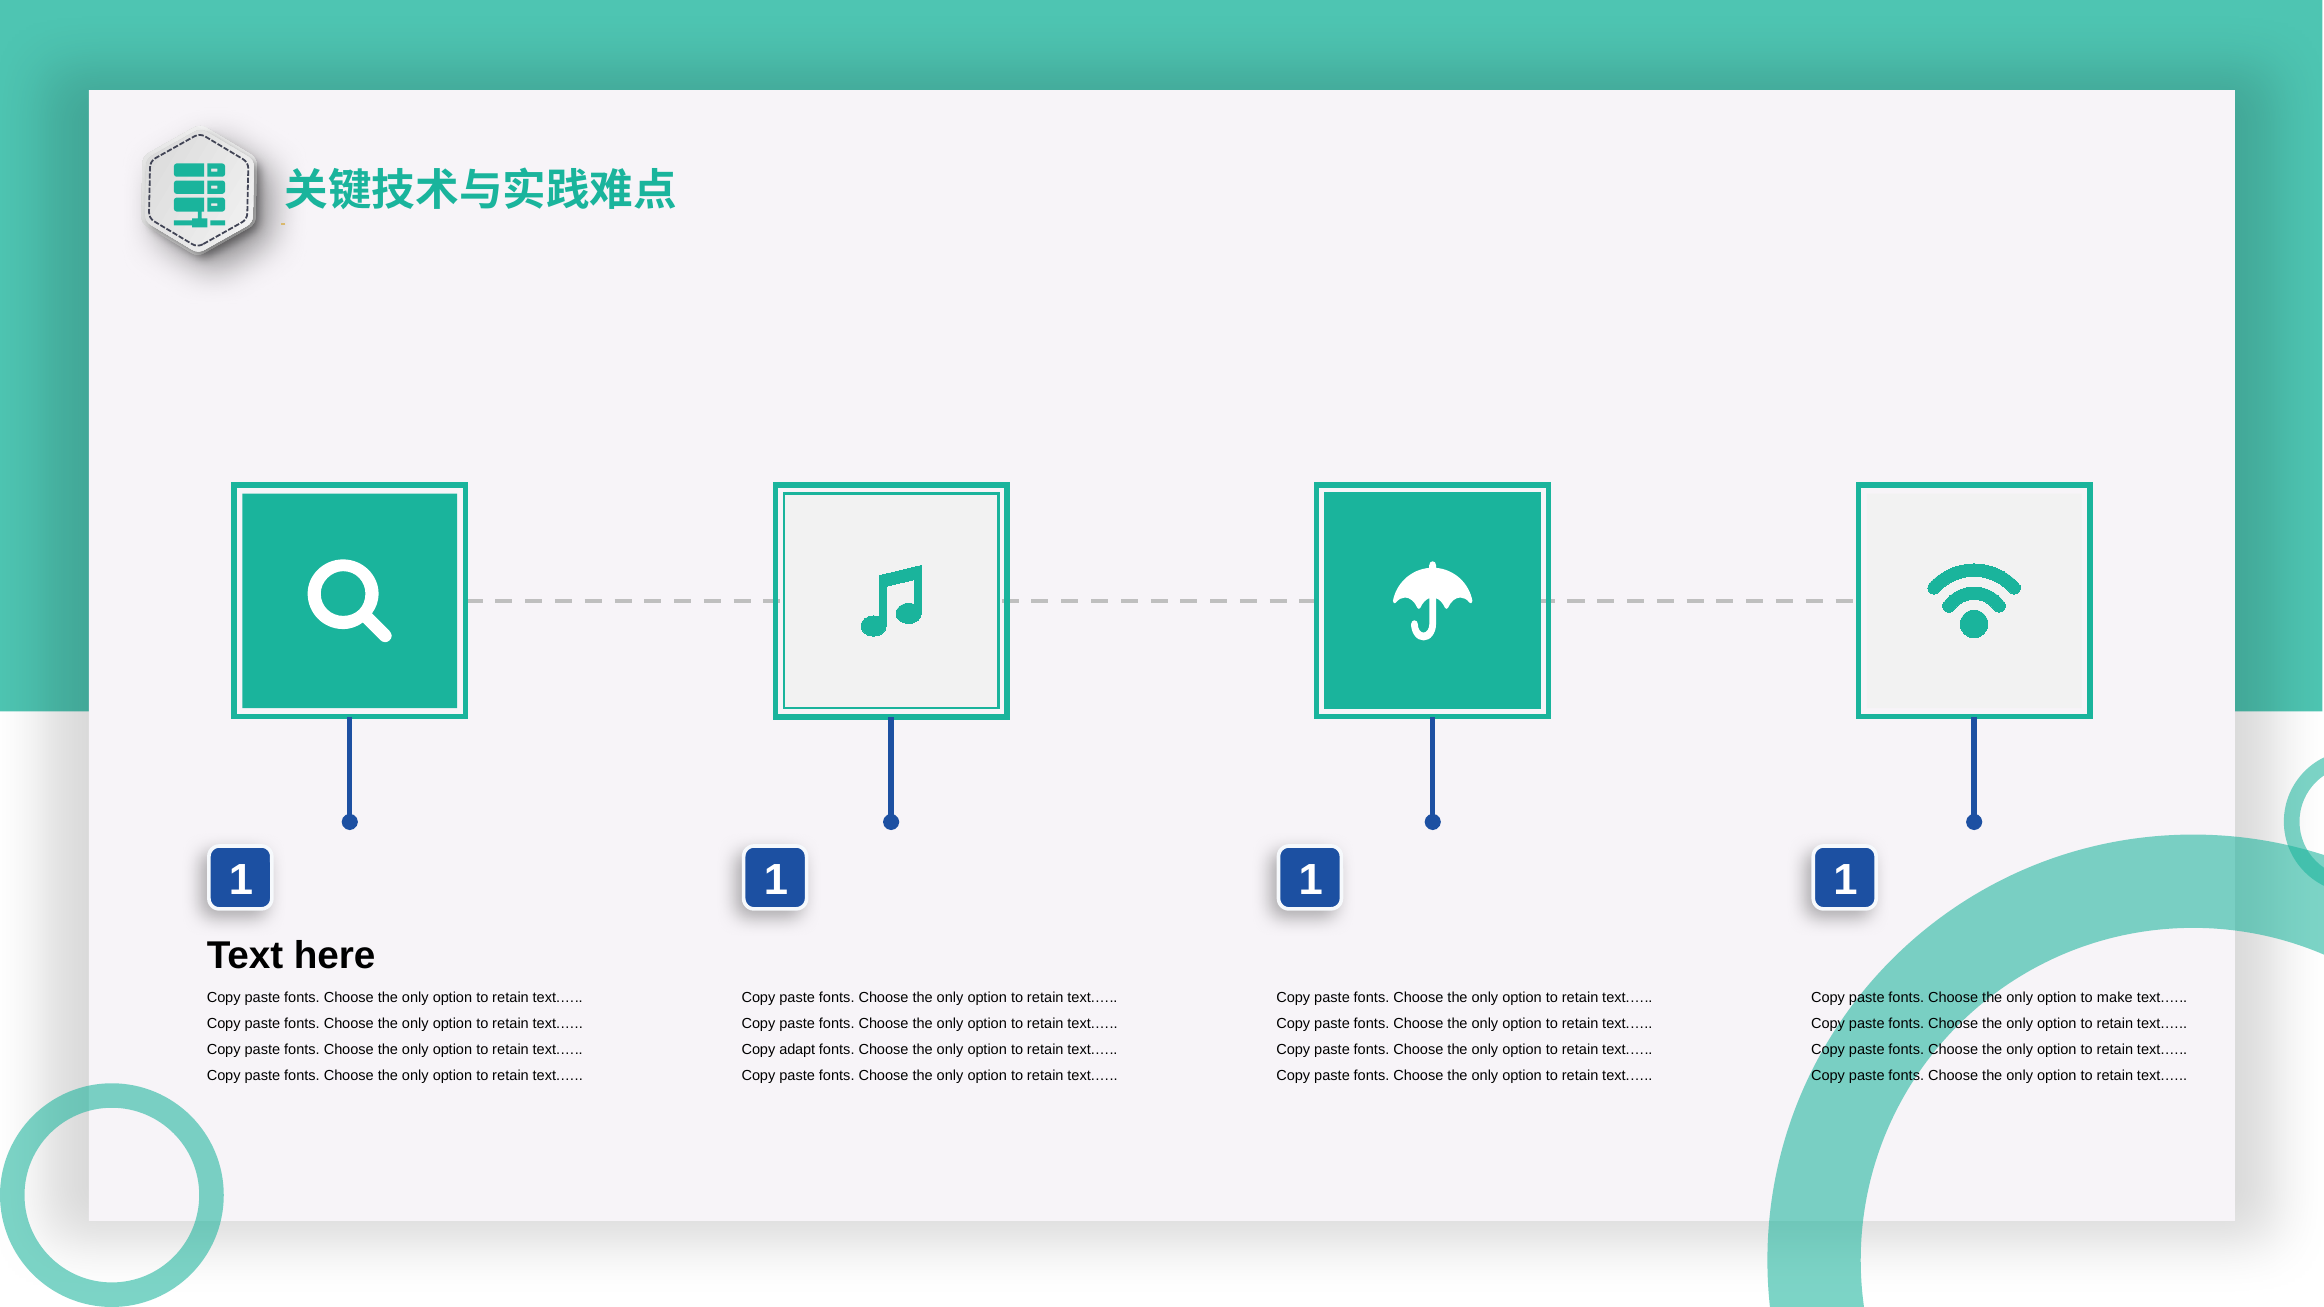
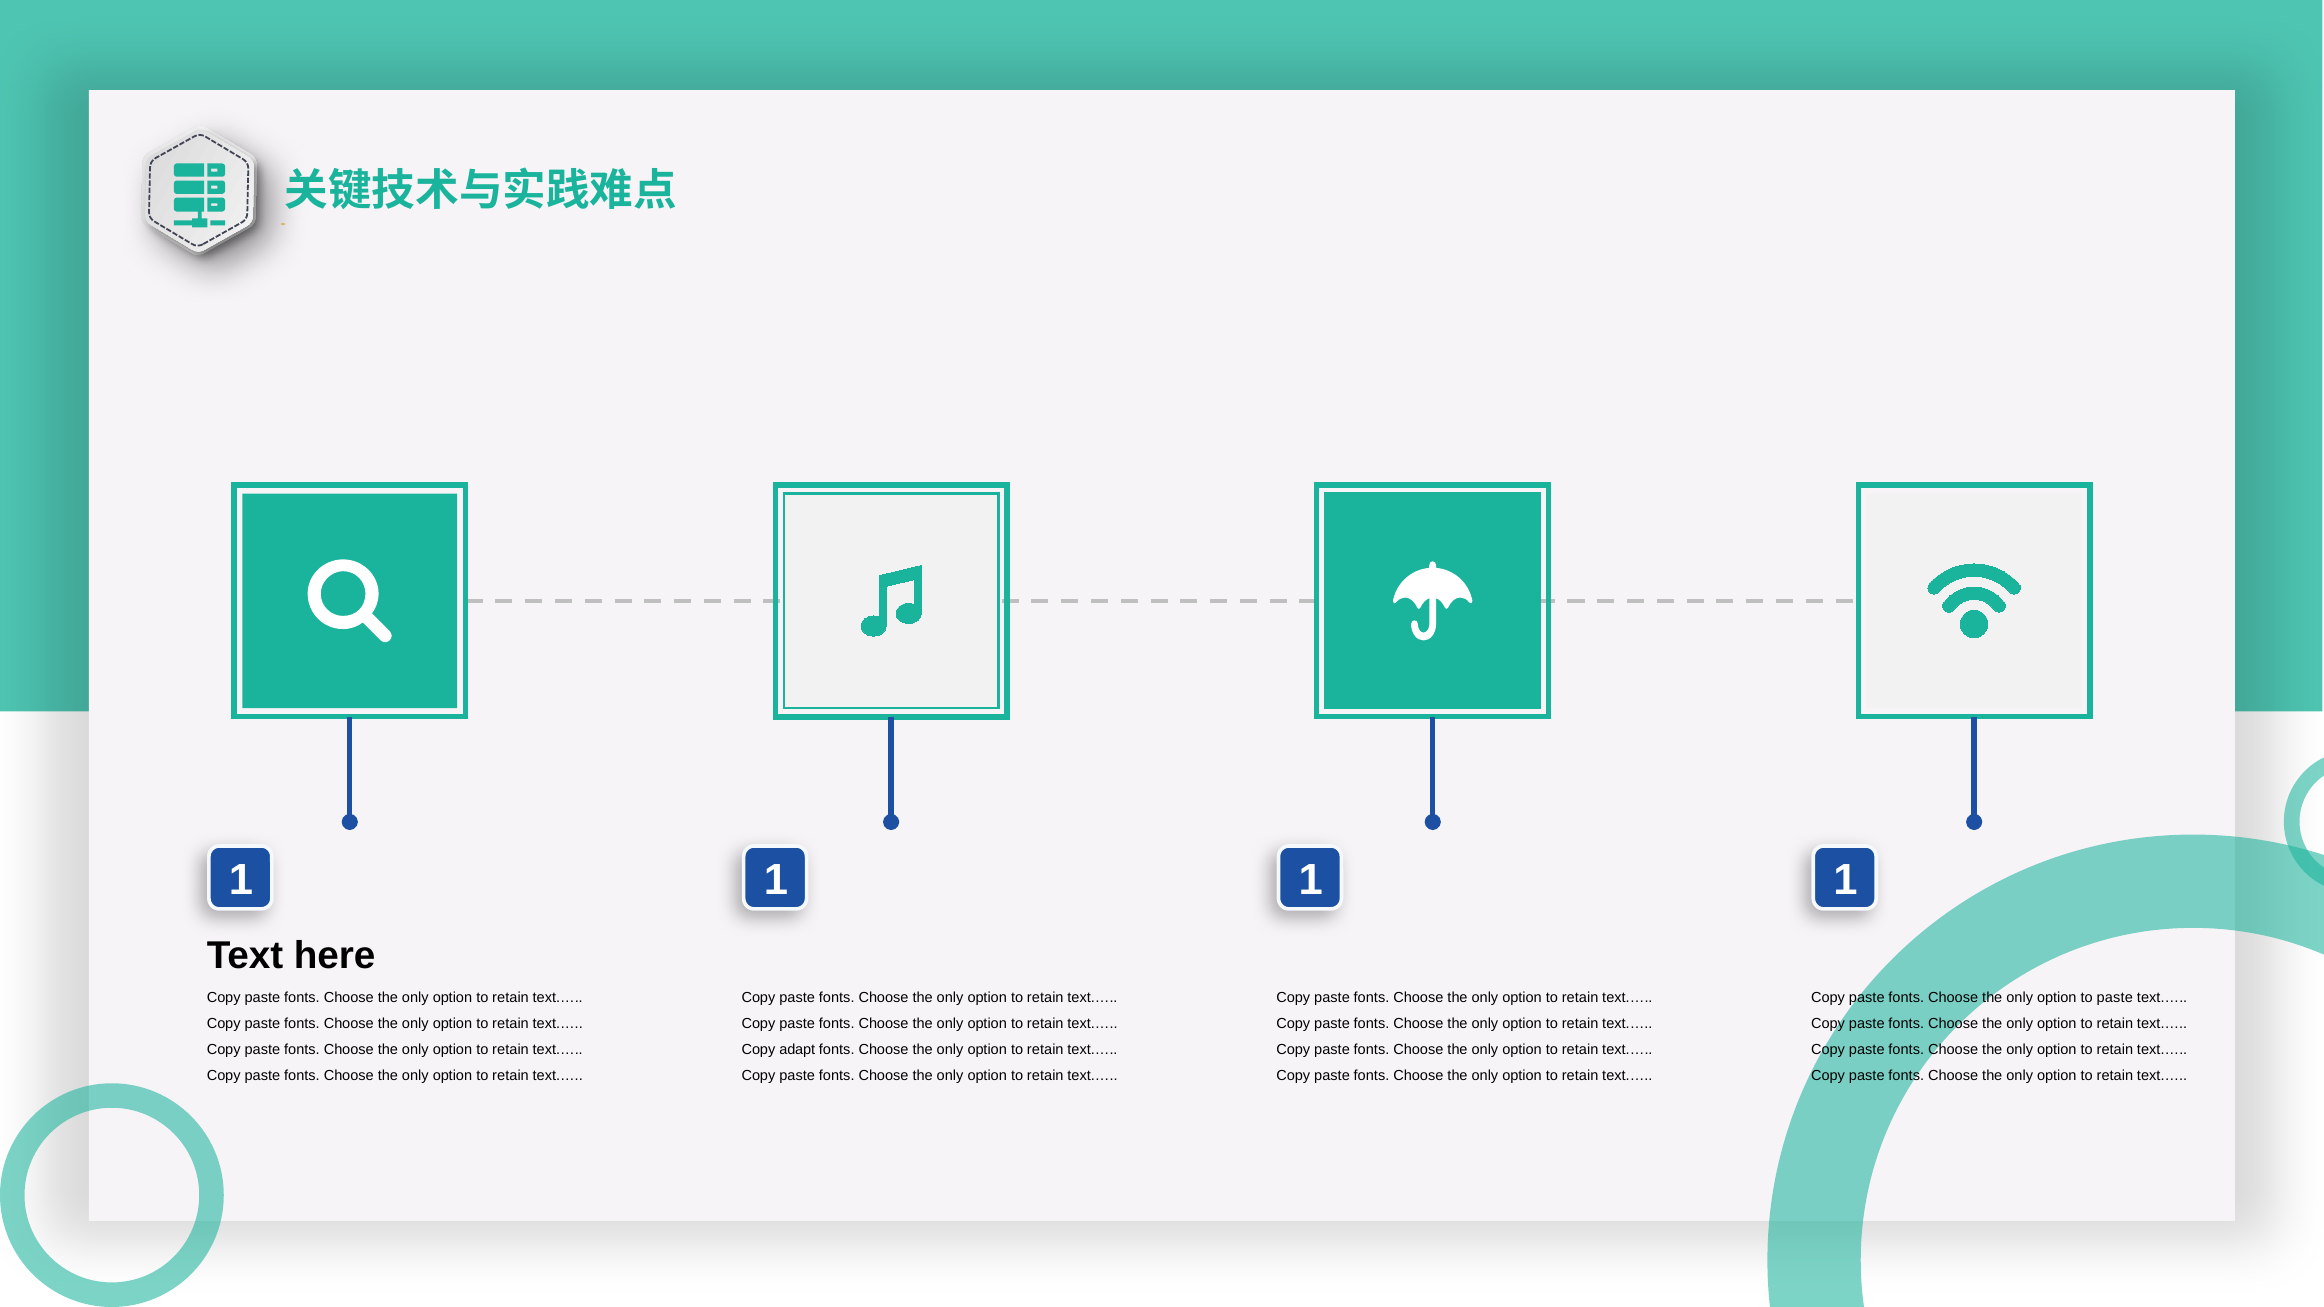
to make: make -> paste
